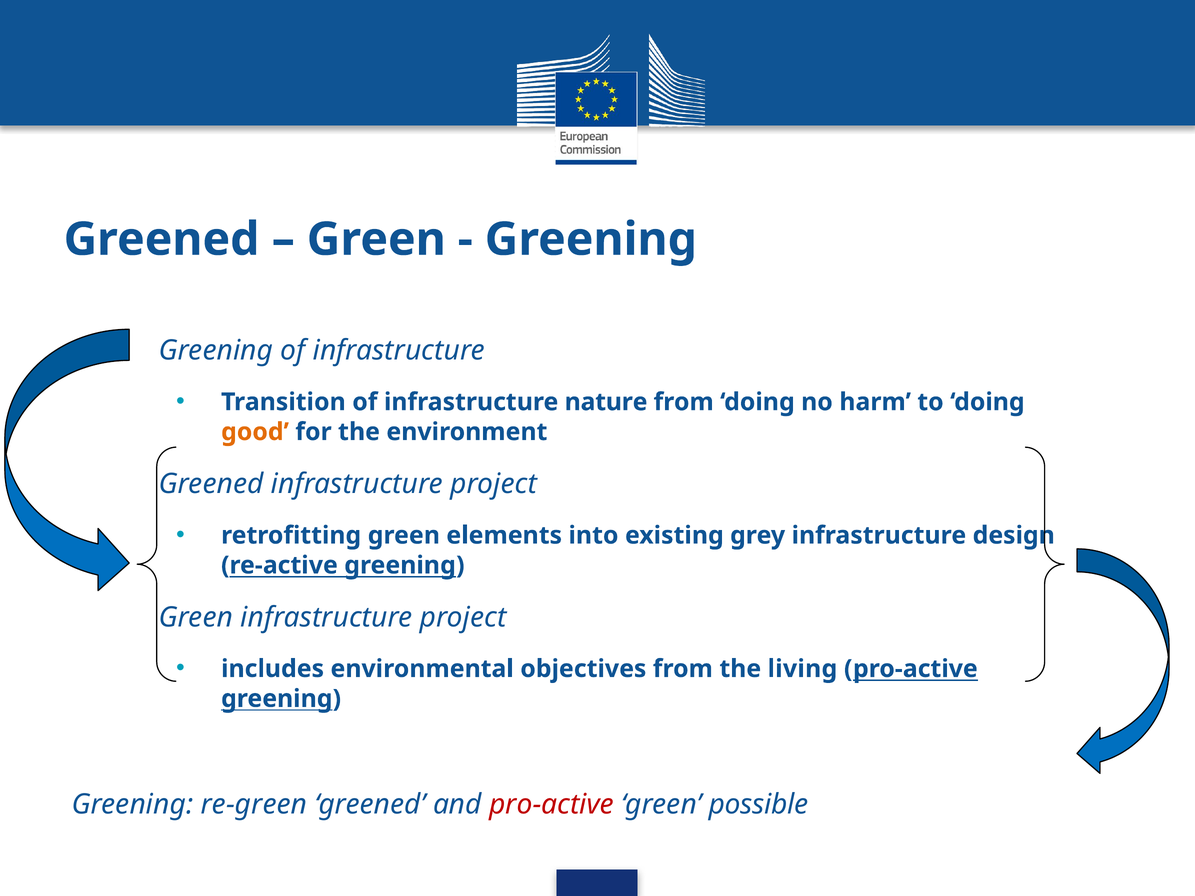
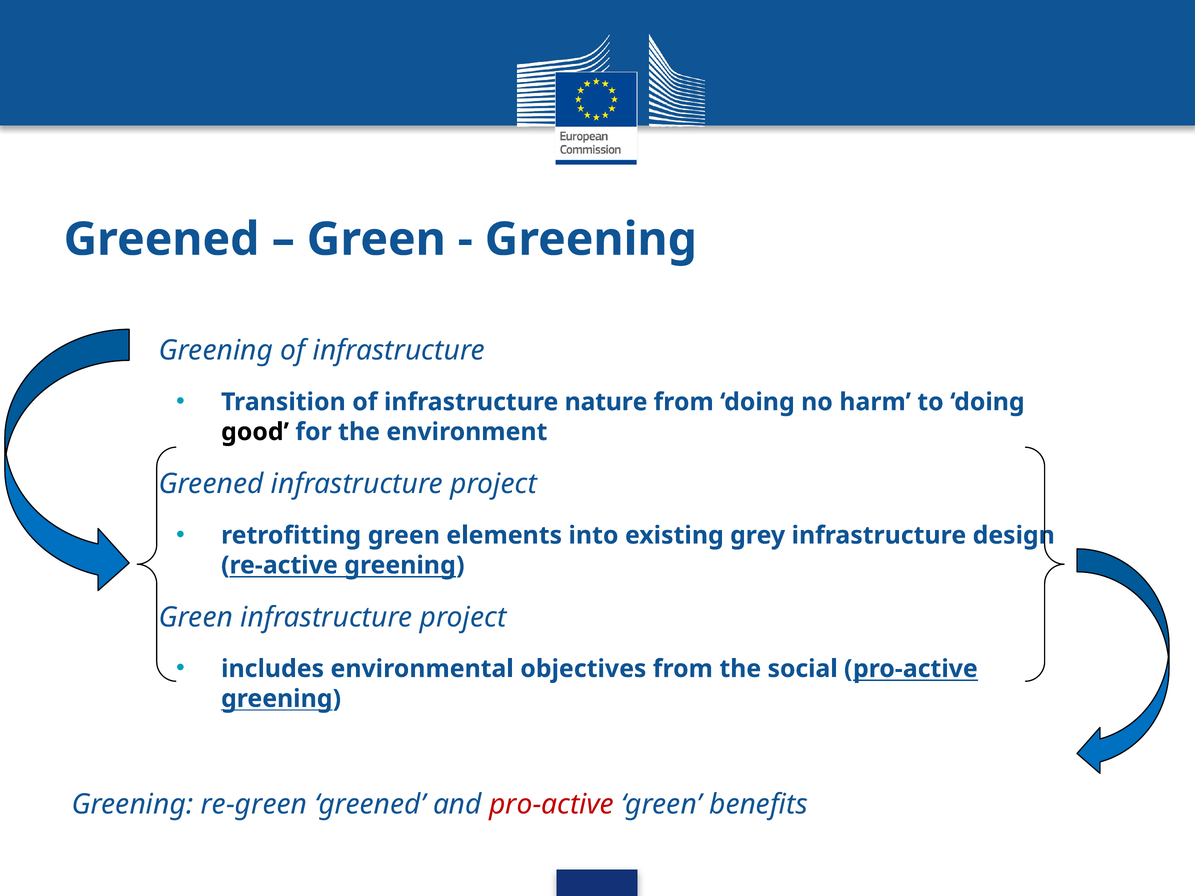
good colour: orange -> black
living: living -> social
possible: possible -> benefits
